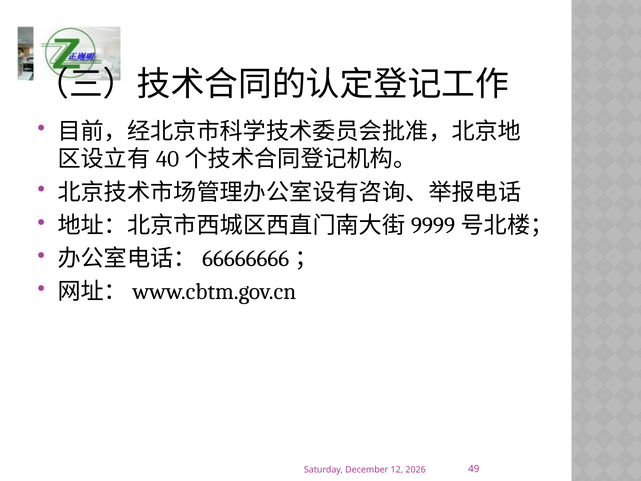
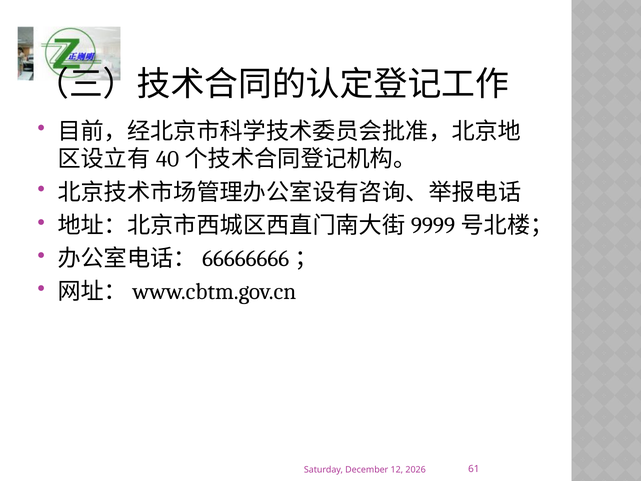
49: 49 -> 61
